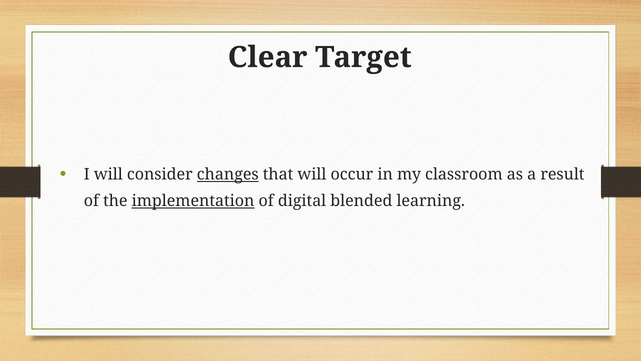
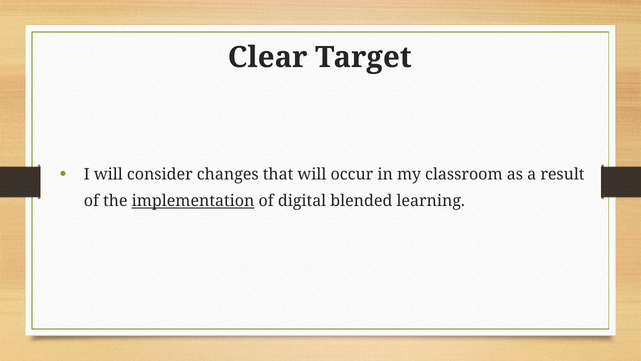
changes underline: present -> none
